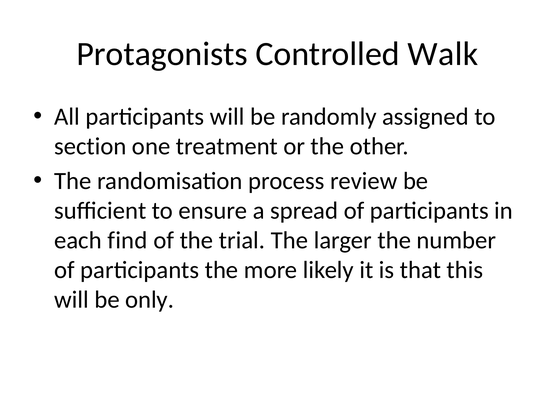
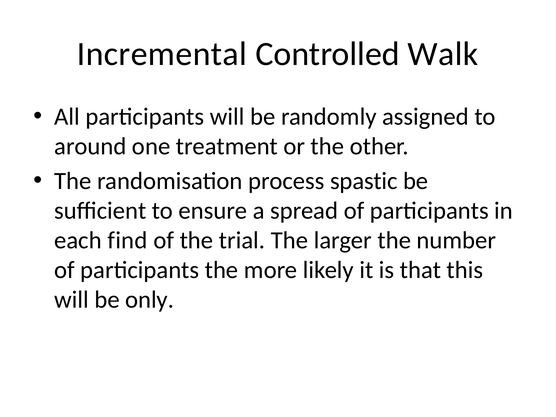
Protagonists: Protagonists -> Incremental
section: section -> around
review: review -> spastic
